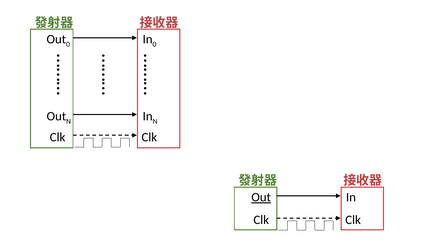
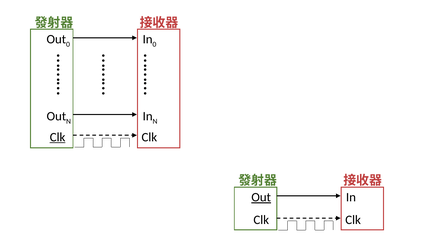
Clk at (58, 137) underline: none -> present
